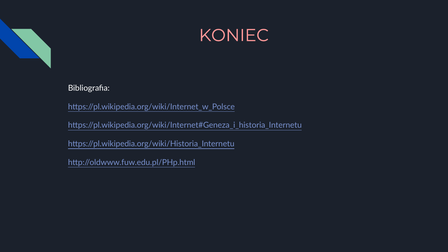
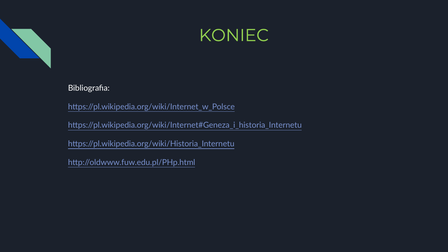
KONIEC colour: pink -> light green
